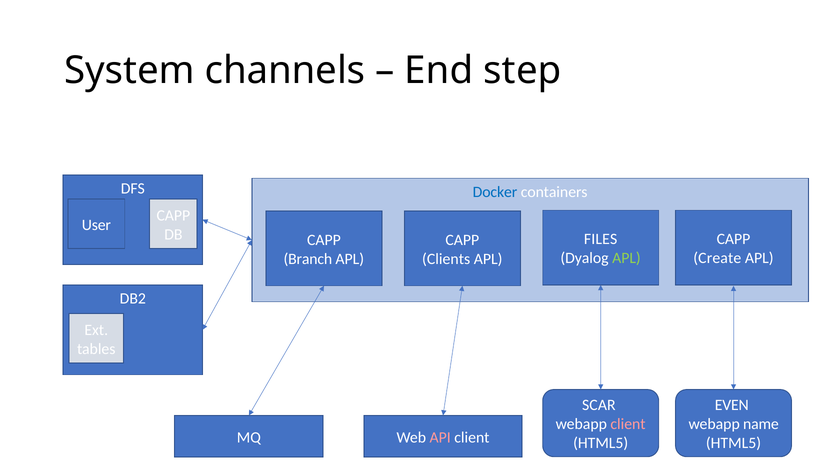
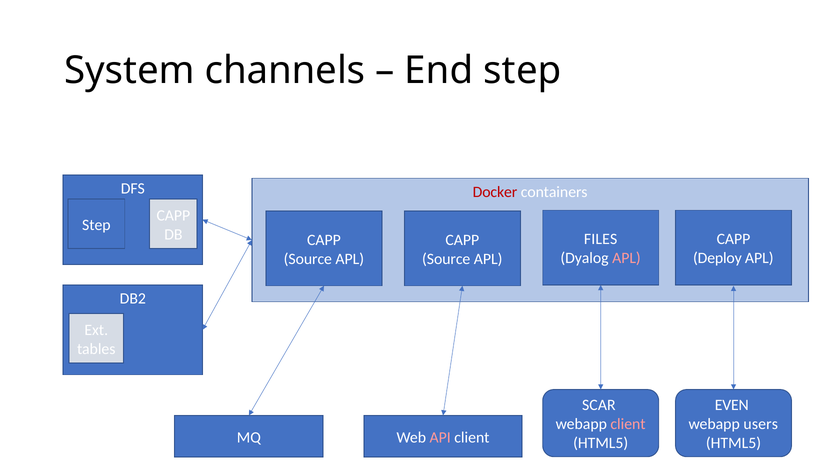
Docker colour: blue -> red
User at (96, 225): User -> Step
APL at (626, 258) colour: light green -> pink
Create: Create -> Deploy
Branch at (308, 259): Branch -> Source
Clients at (446, 259): Clients -> Source
name: name -> users
